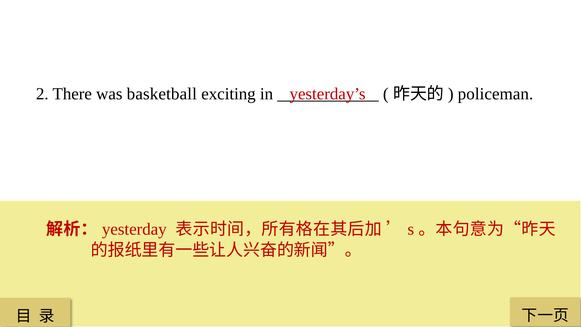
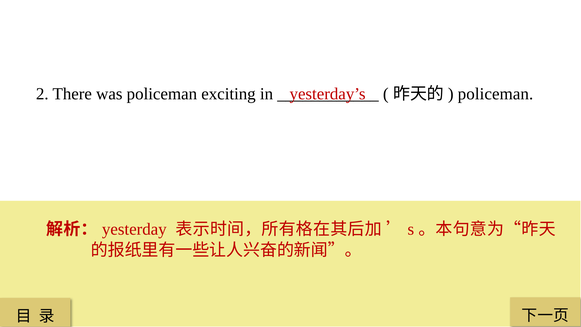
was basketball: basketball -> policeman
